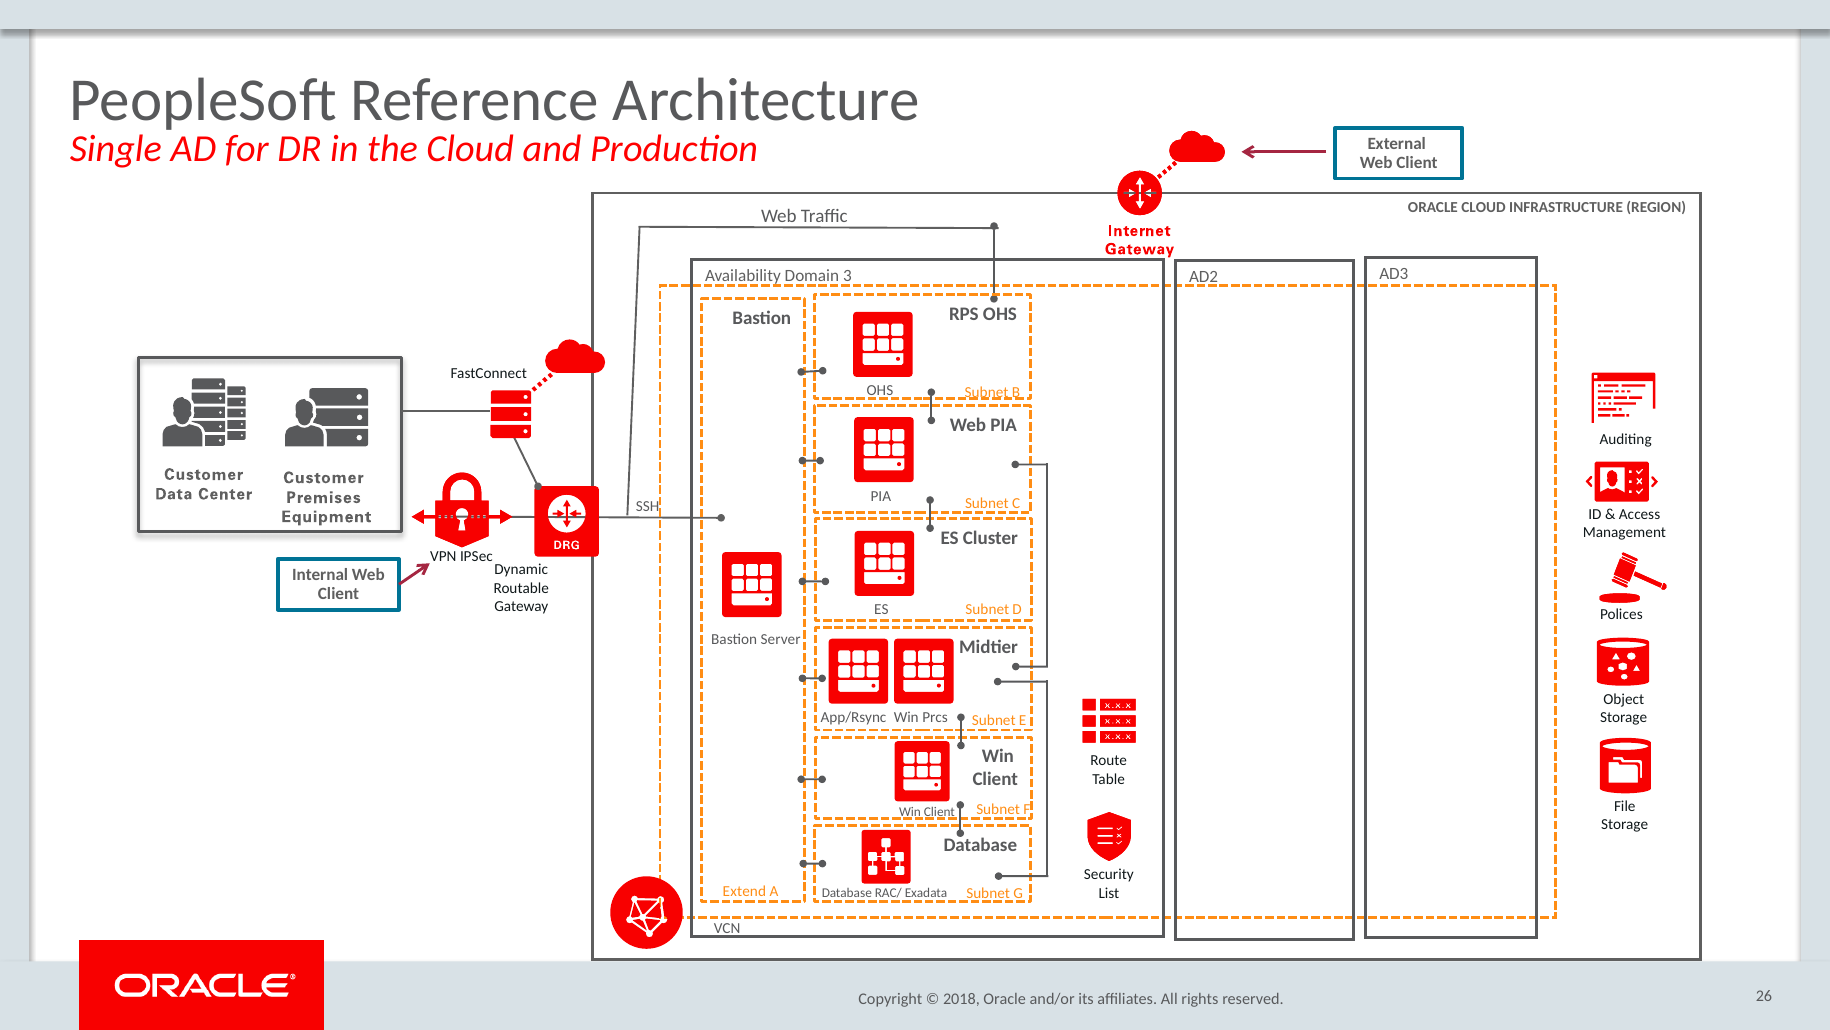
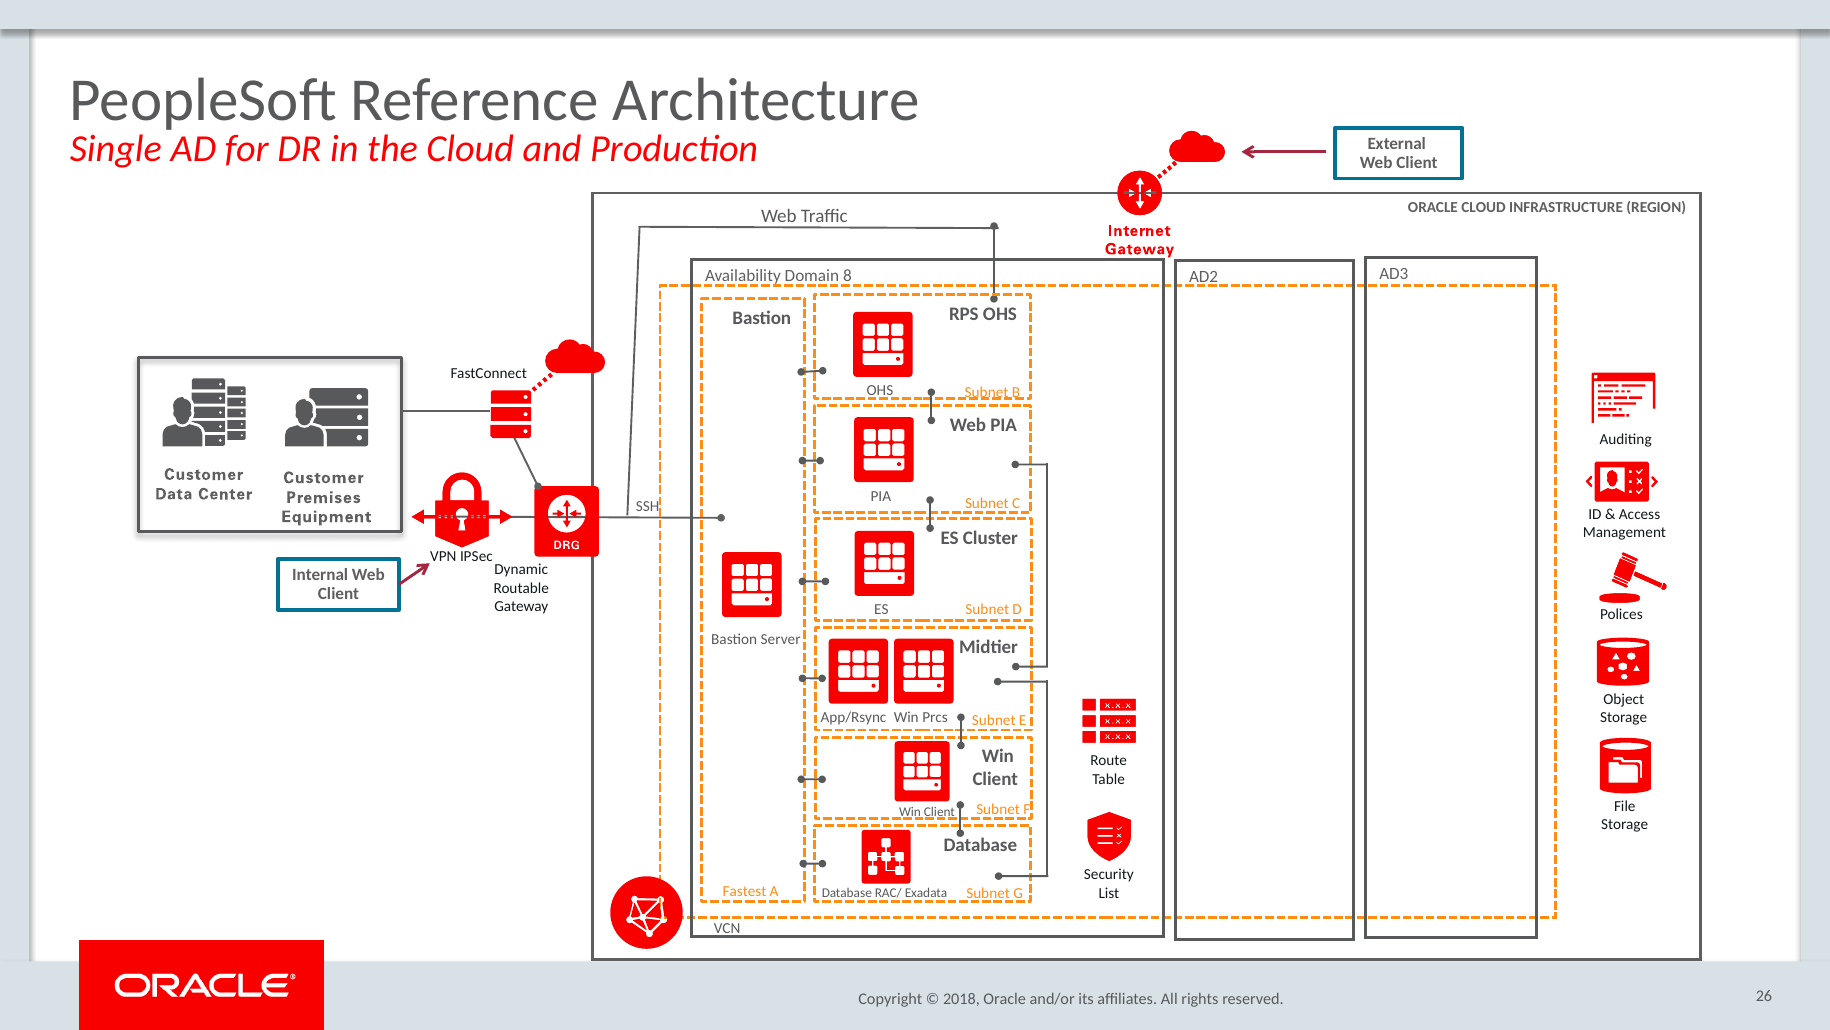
3: 3 -> 8
Extend: Extend -> Fastest
